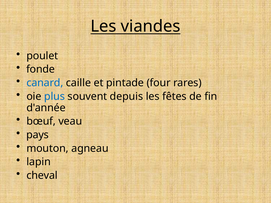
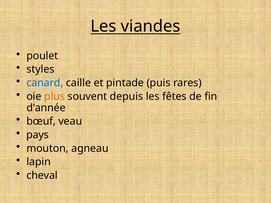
fonde: fonde -> styles
four: four -> puis
plus colour: blue -> orange
